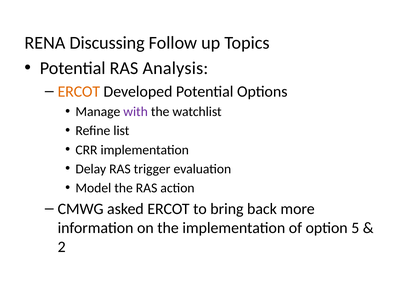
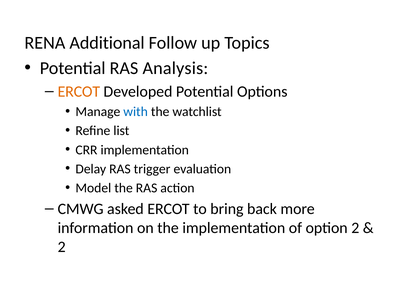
Discussing: Discussing -> Additional
with colour: purple -> blue
option 5: 5 -> 2
